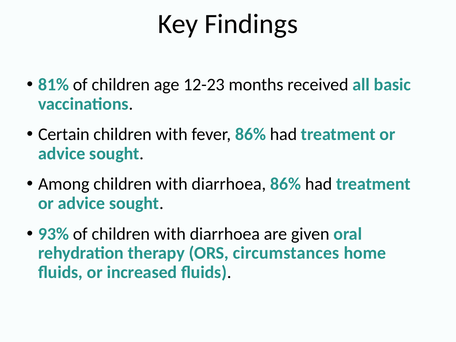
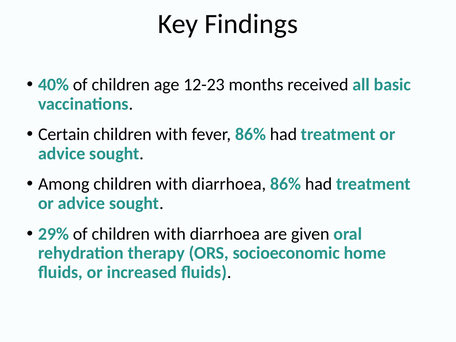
81%: 81% -> 40%
93%: 93% -> 29%
circumstances: circumstances -> socioeconomic
